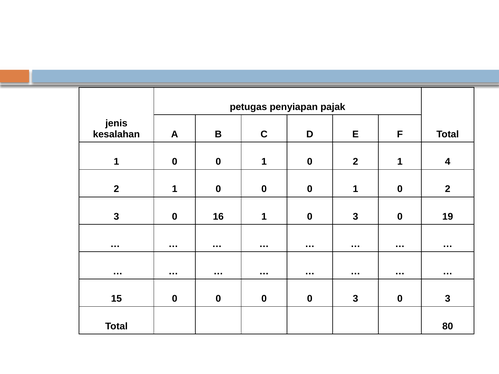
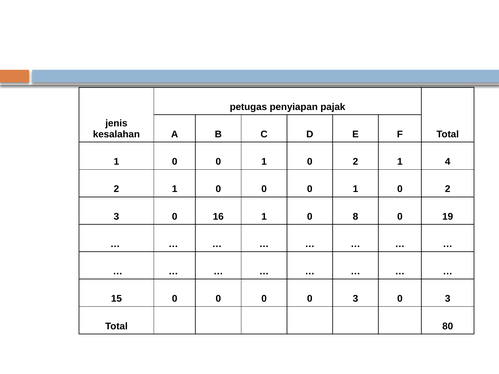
1 0 3: 3 -> 8
